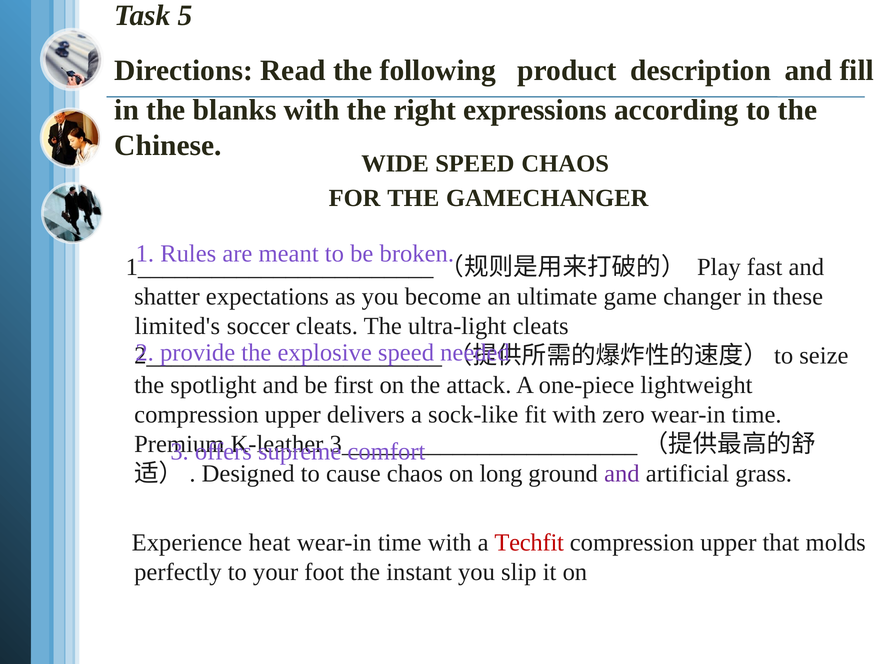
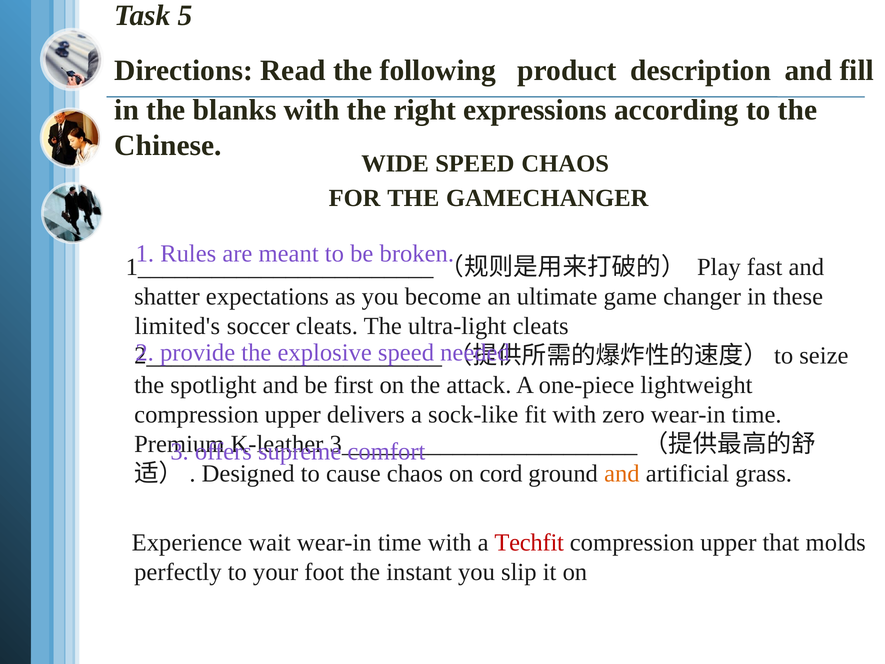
long: long -> cord
and at (622, 474) colour: purple -> orange
heat: heat -> wait
